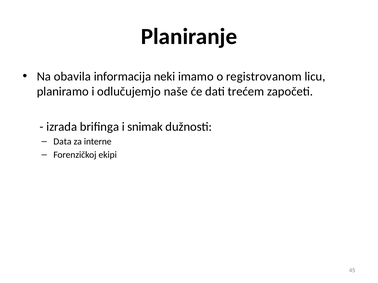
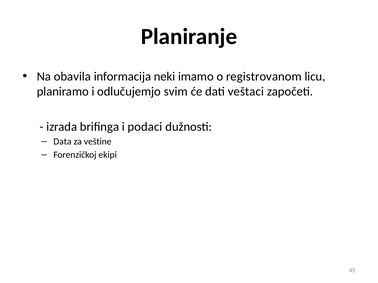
naše: naše -> svim
trećem: trećem -> veštaci
snimak: snimak -> podaci
interne: interne -> veštine
